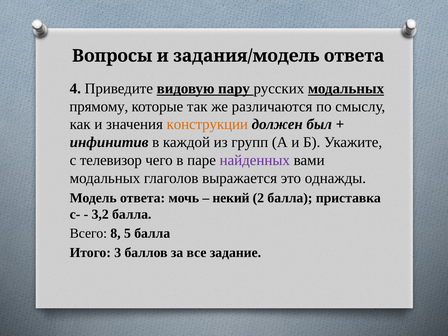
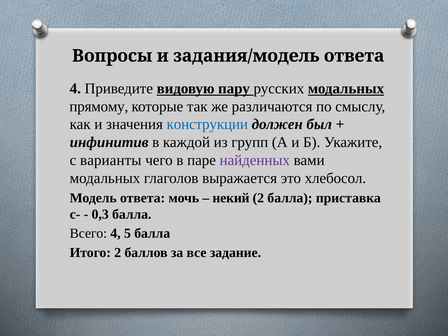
конструкции colour: orange -> blue
телевизор: телевизор -> варианты
однажды: однажды -> хлебосол
3,2: 3,2 -> 0,3
Всего 8: 8 -> 4
Итого 3: 3 -> 2
